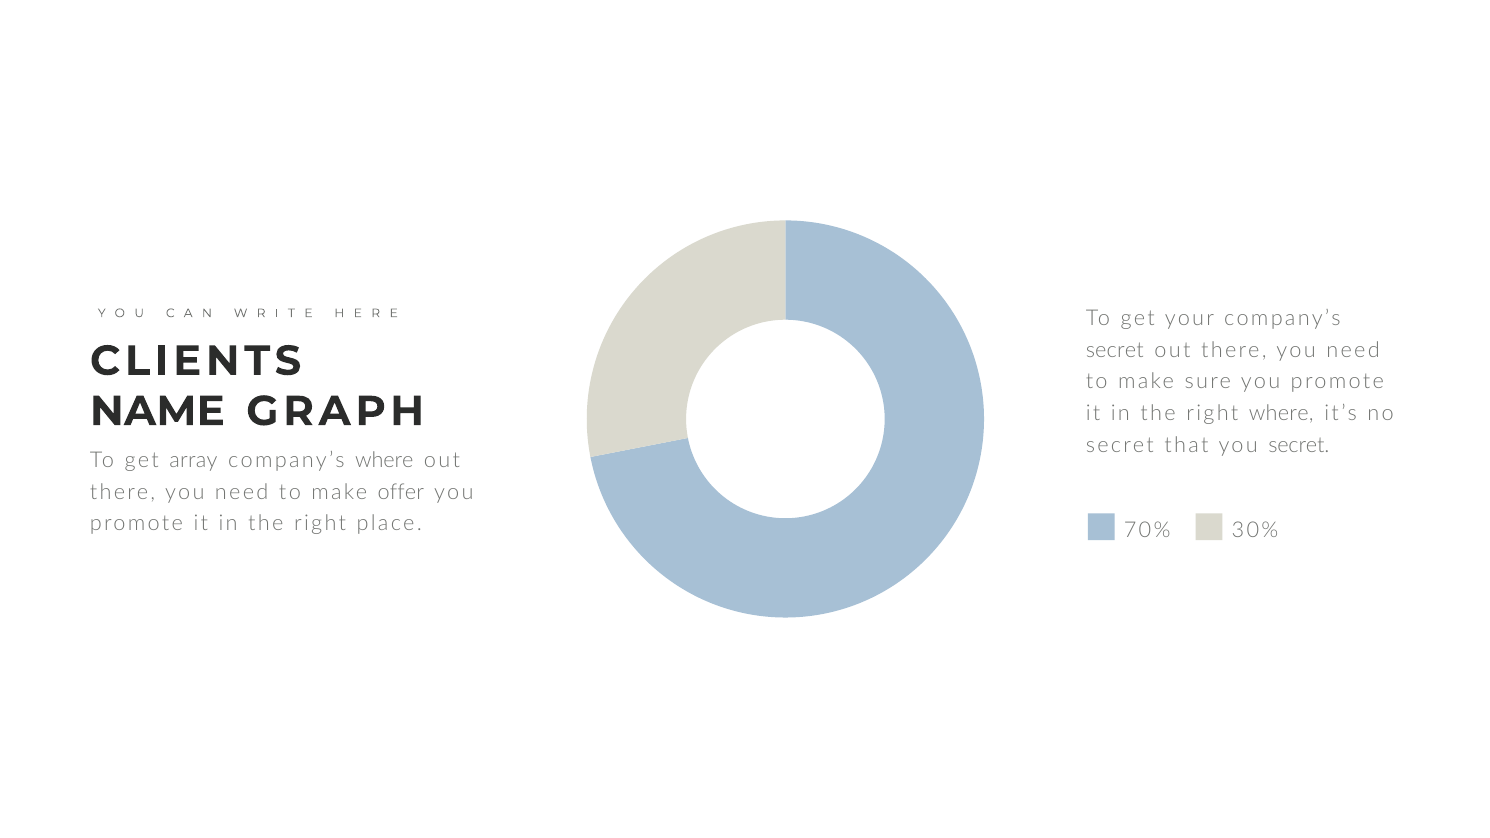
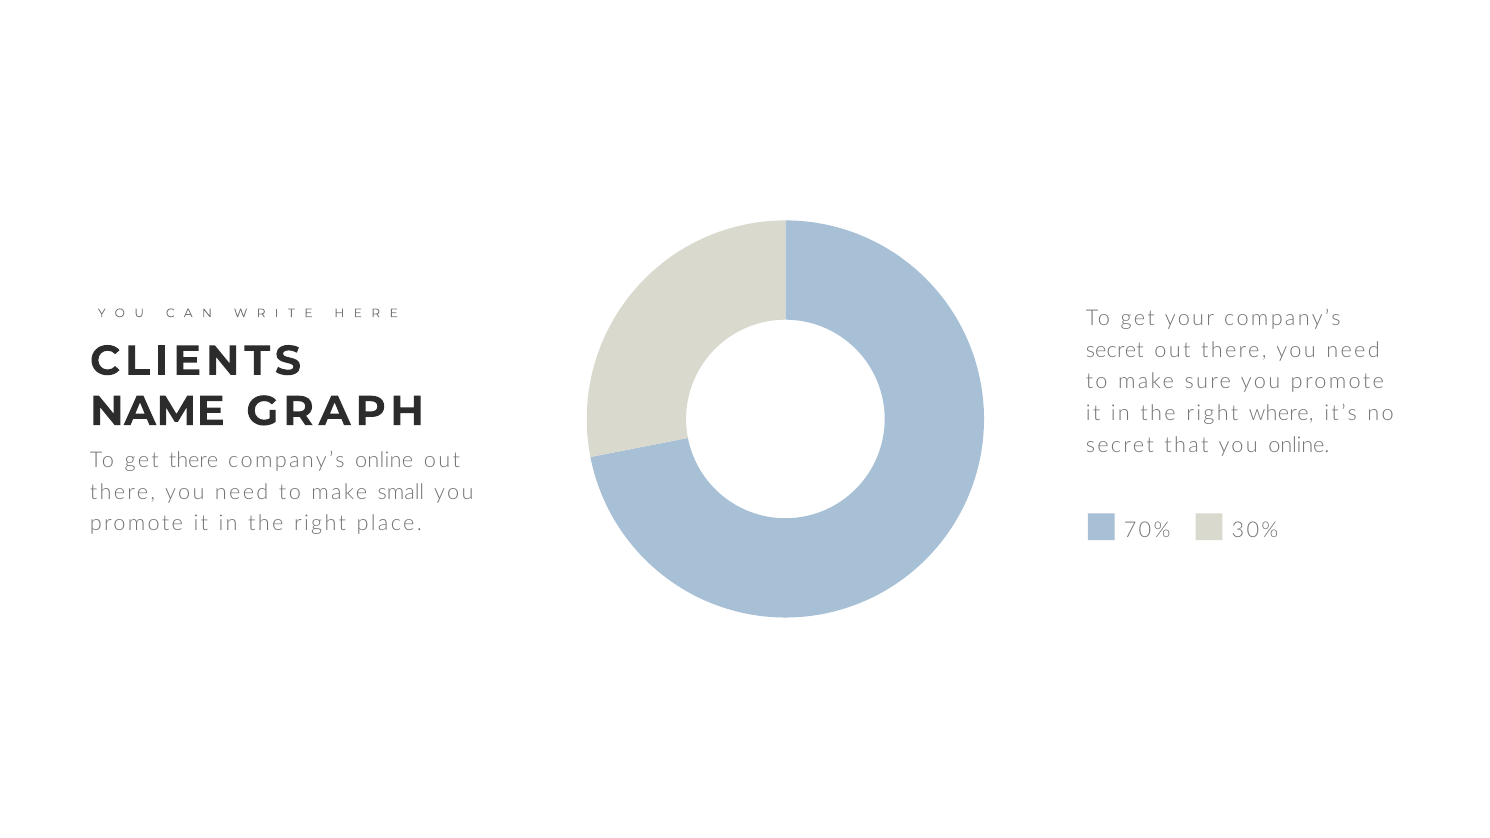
you secret: secret -> online
get array: array -> there
company’s where: where -> online
offer: offer -> small
